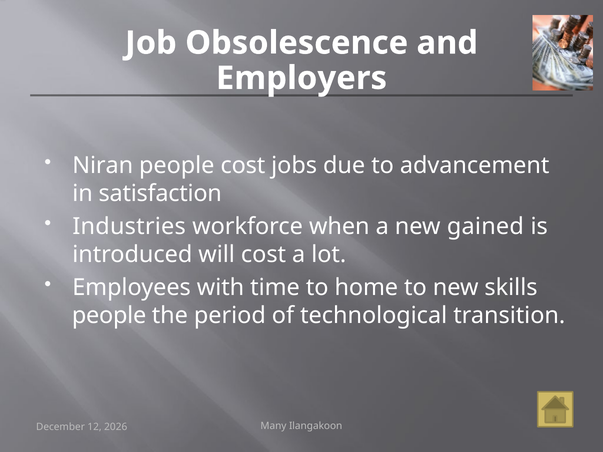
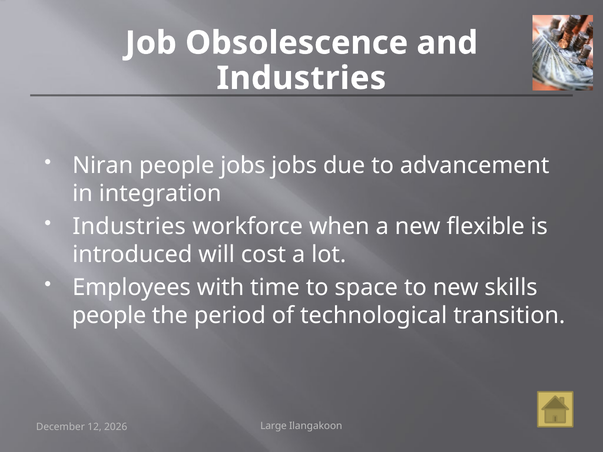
Employers at (301, 78): Employers -> Industries
people cost: cost -> jobs
satisfaction: satisfaction -> integration
gained: gained -> flexible
home: home -> space
Many: Many -> Large
